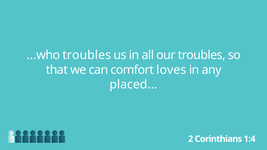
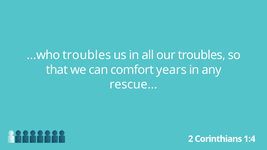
loves: loves -> years
placed: placed -> rescue
